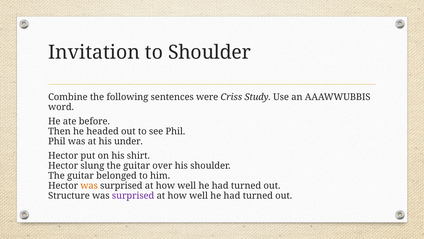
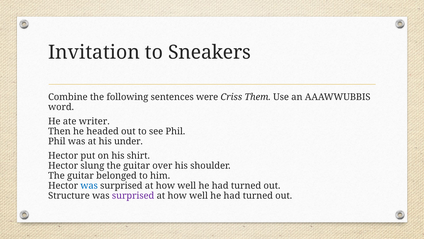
to Shoulder: Shoulder -> Sneakers
Study: Study -> Them
before: before -> writer
was at (89, 185) colour: orange -> blue
